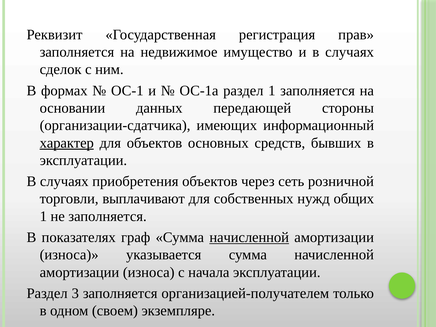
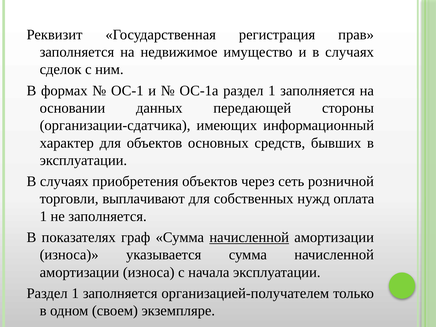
характер underline: present -> none
общих: общих -> оплата
3 at (75, 293): 3 -> 1
